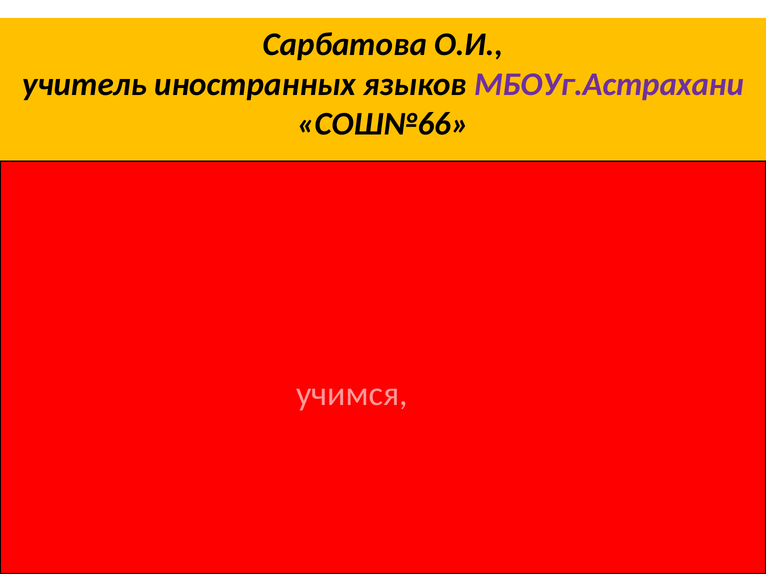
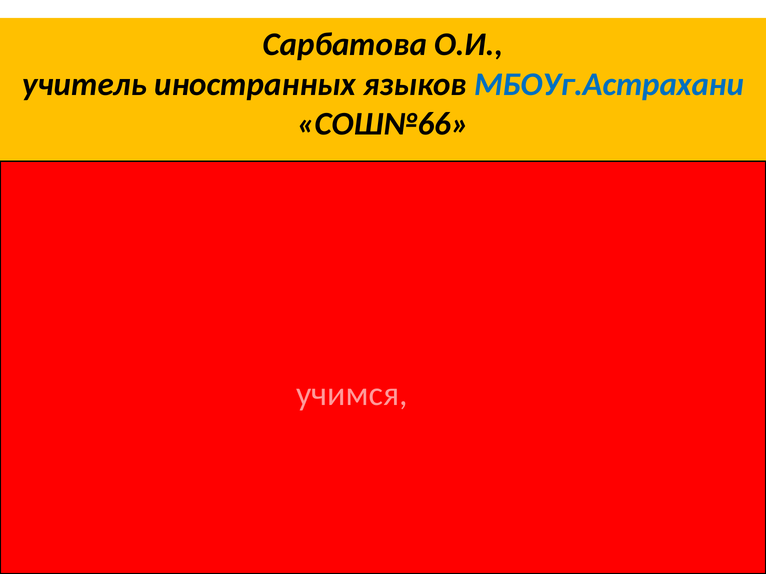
МБОУг.Астрахани colour: purple -> blue
